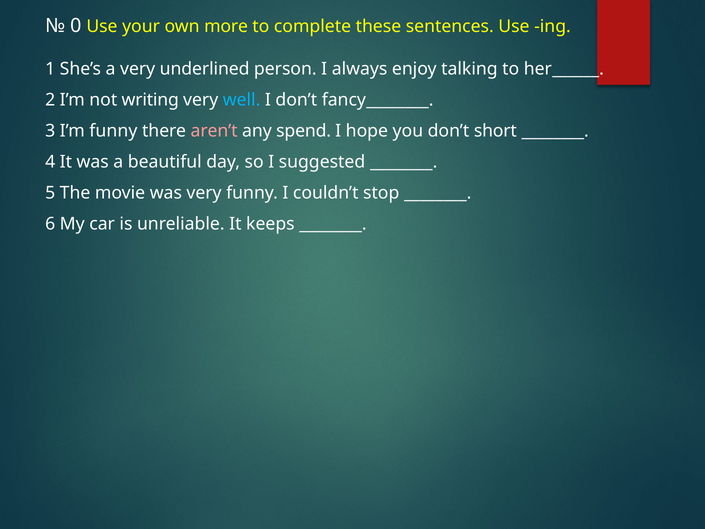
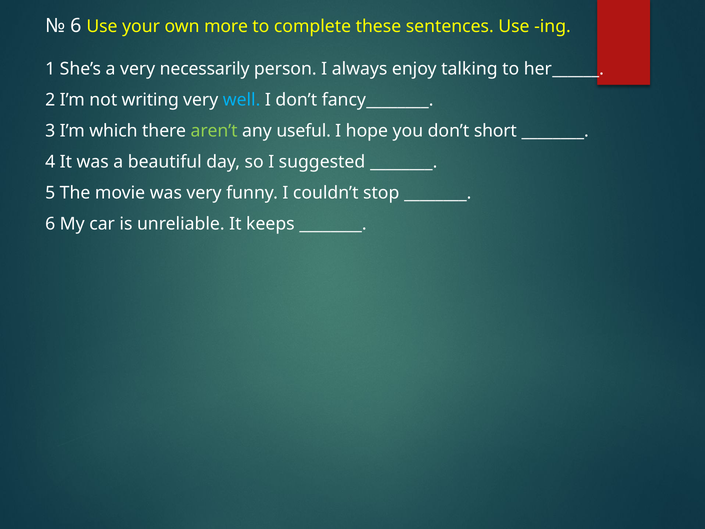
0 at (76, 26): 0 -> 6
underlined: underlined -> necessarily
I’m funny: funny -> which
aren’t colour: pink -> light green
spend: spend -> useful
